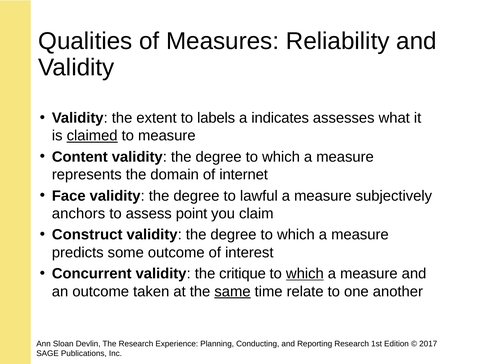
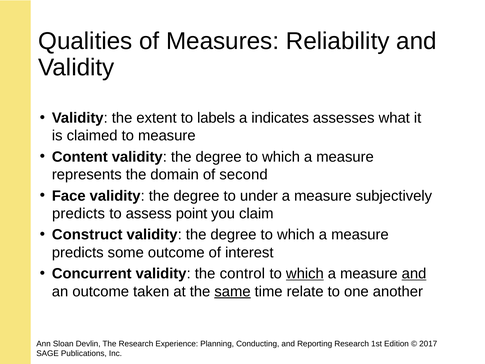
claimed underline: present -> none
internet: internet -> second
lawful: lawful -> under
anchors at (79, 213): anchors -> predicts
critique: critique -> control
and at (414, 273) underline: none -> present
